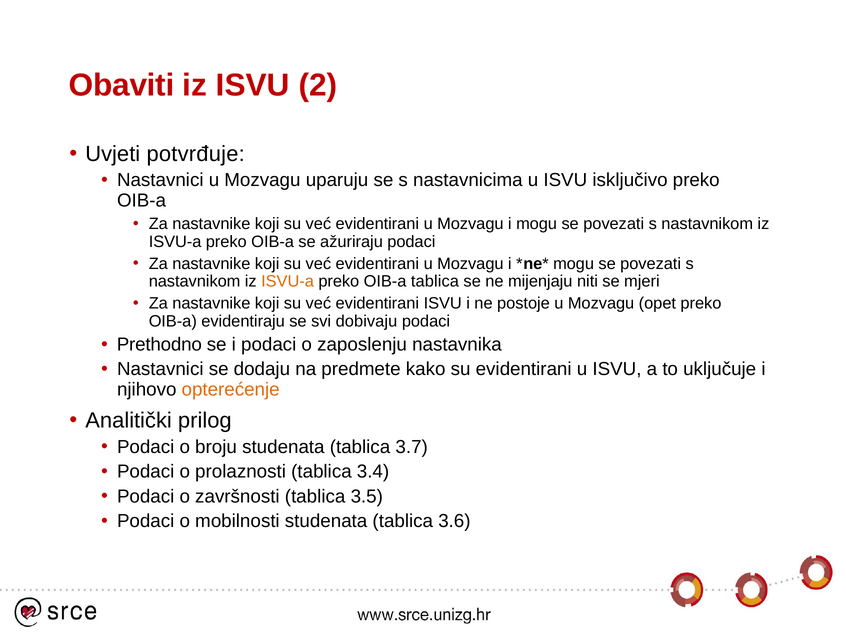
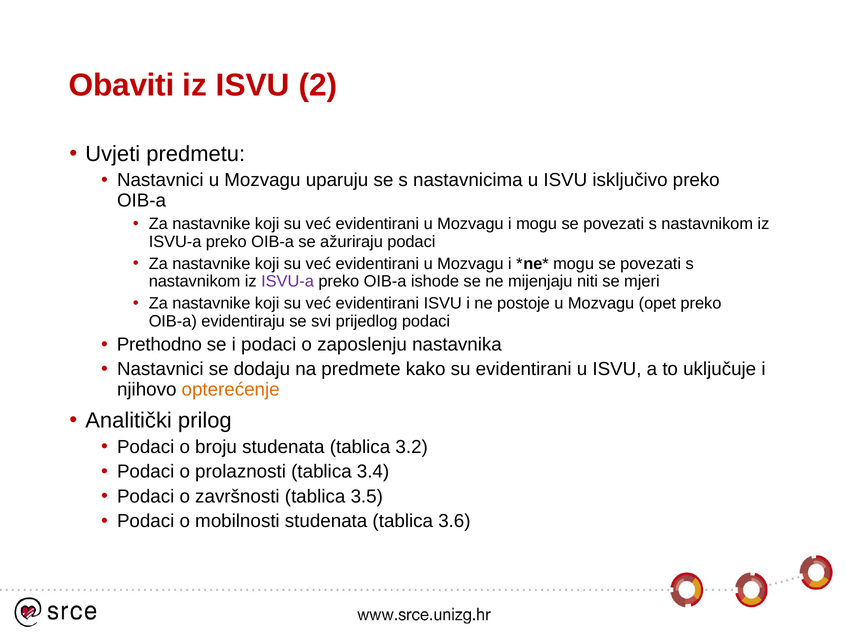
potvrđuje: potvrđuje -> predmetu
ISVU-a at (288, 281) colour: orange -> purple
OIB-a tablica: tablica -> ishode
dobivaju: dobivaju -> prijedlog
3.7: 3.7 -> 3.2
